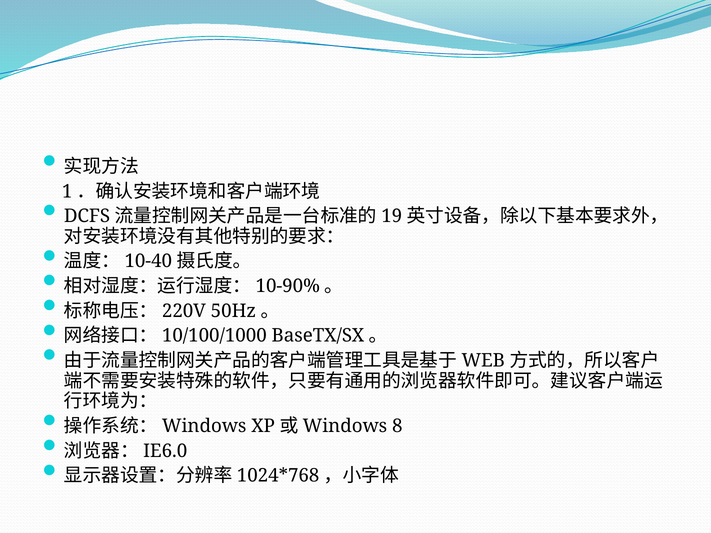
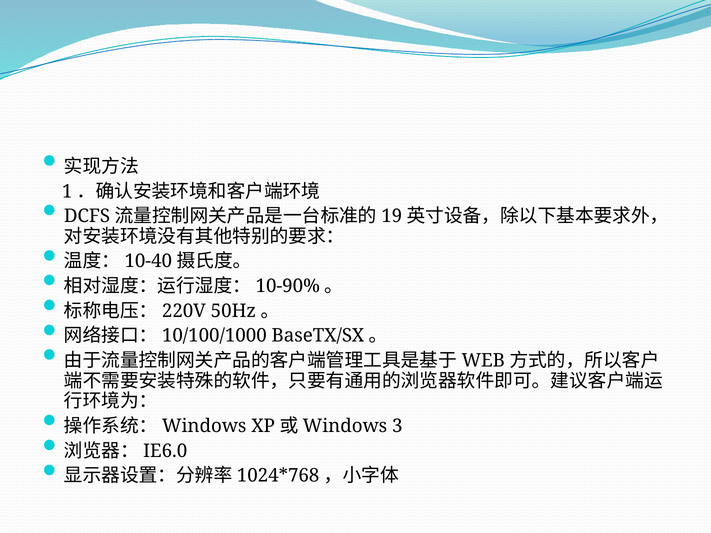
8: 8 -> 3
